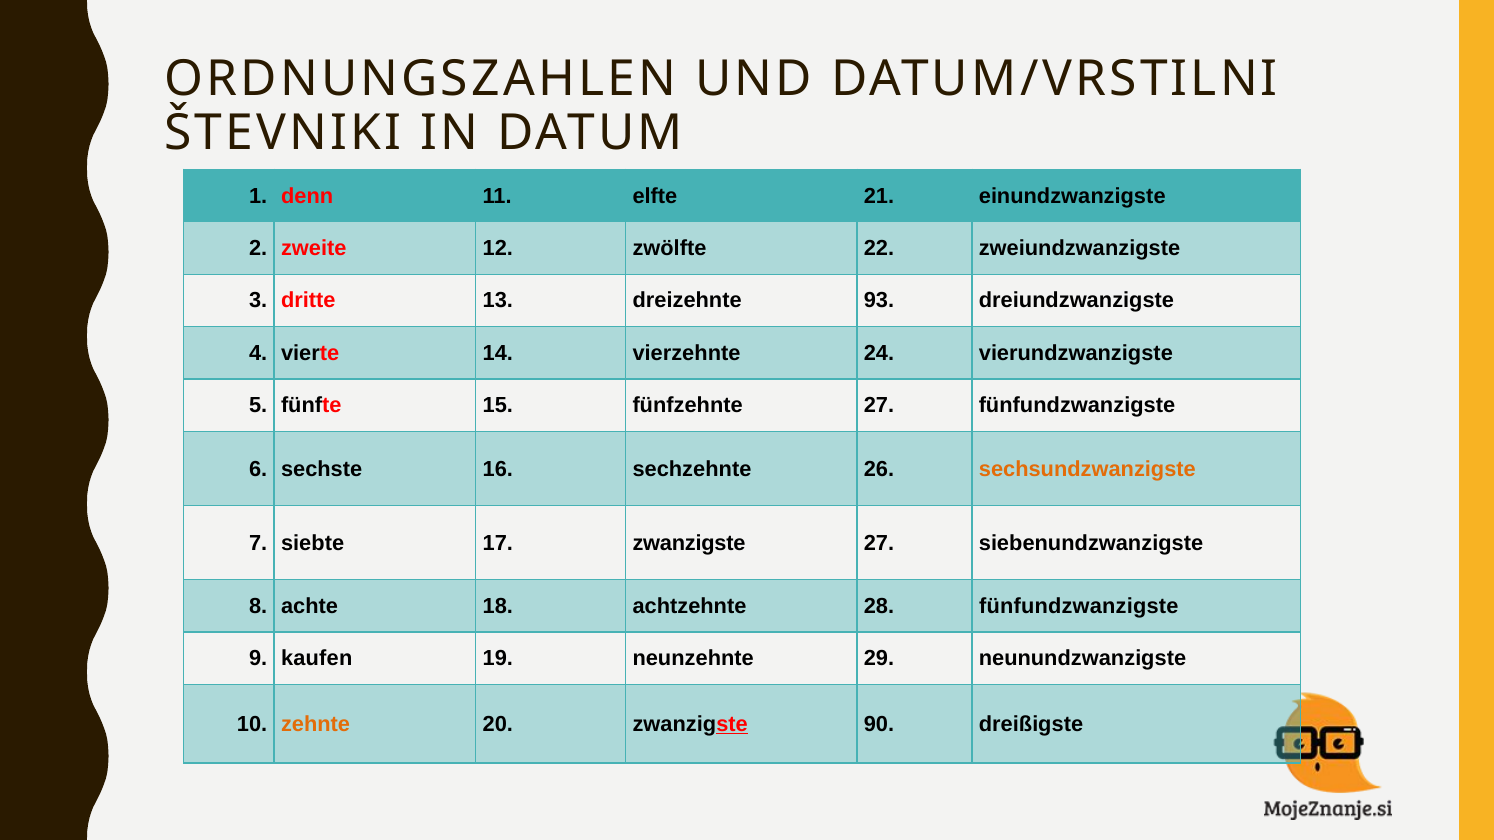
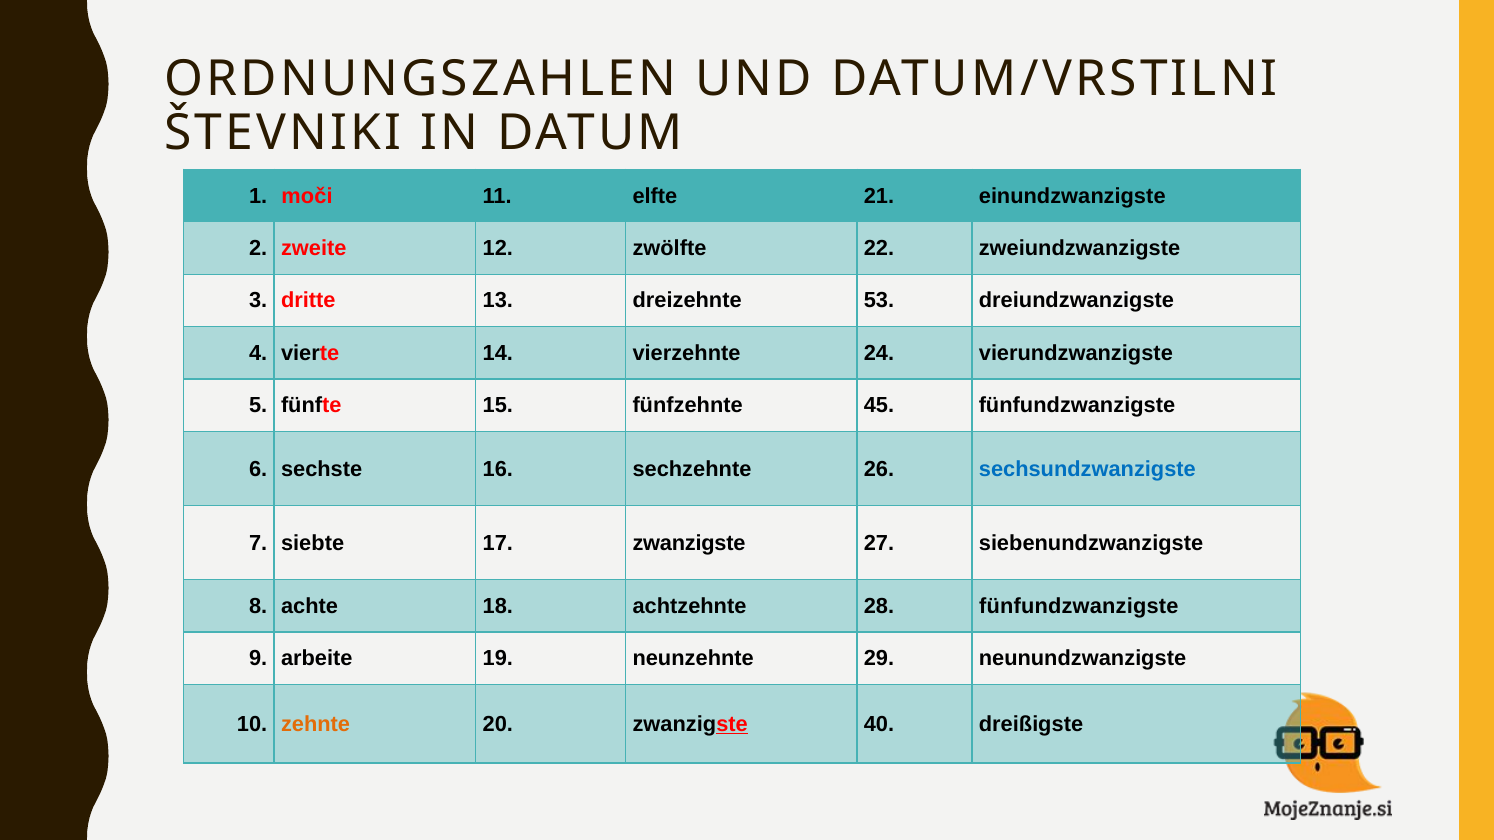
denn: denn -> moči
93: 93 -> 53
fünfzehnte 27: 27 -> 45
sechsundzwanzigste colour: orange -> blue
kaufen: kaufen -> arbeite
90: 90 -> 40
